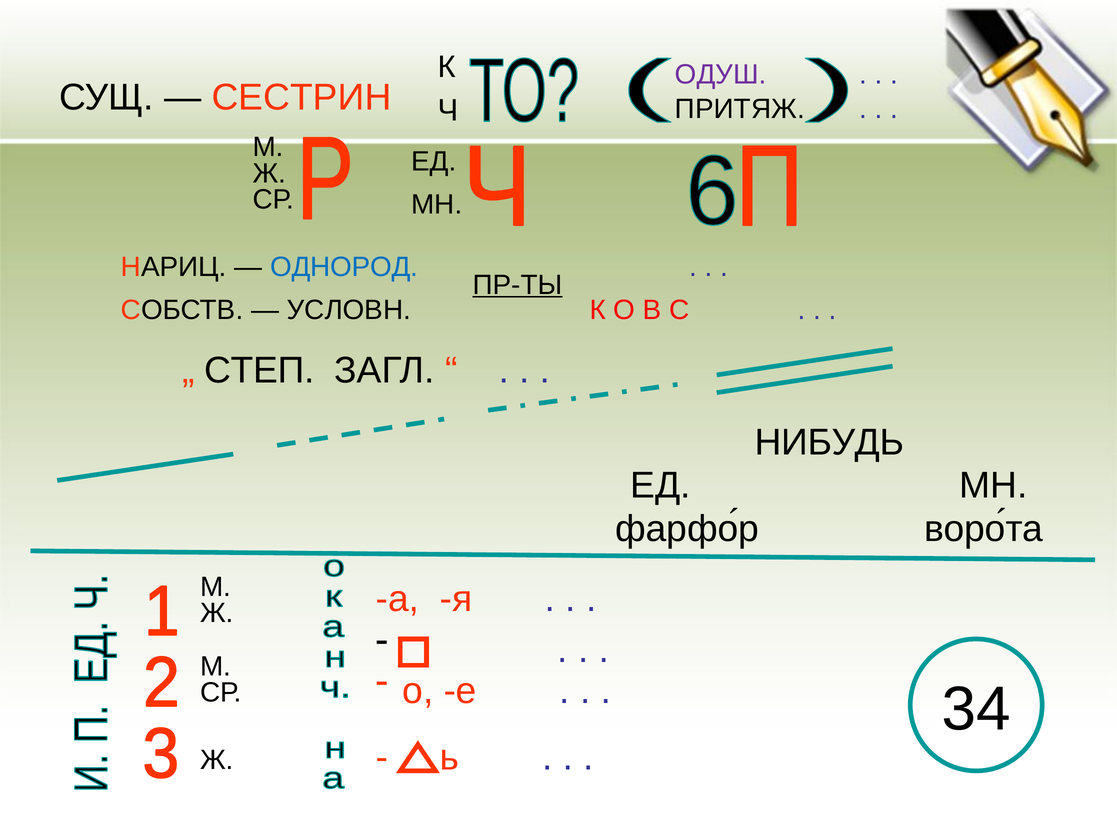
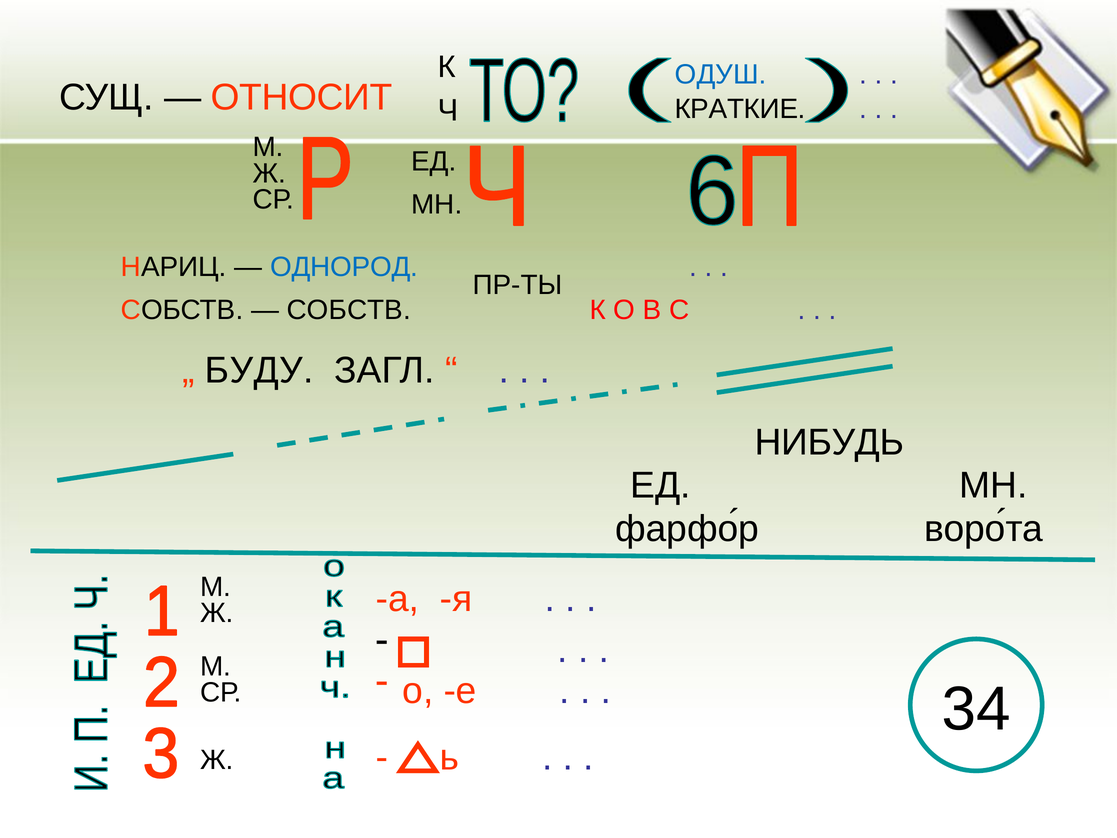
ОДУШ colour: purple -> blue
СЕСТРИН: СЕСТРИН -> ОТНОСИТ
ПРИТЯЖ: ПРИТЯЖ -> КРАТКИЕ
ПР-ТЫ underline: present -> none
УСЛОВН at (349, 310): УСЛОВН -> СОБСТВ
СТЕП: СТЕП -> БУДУ
